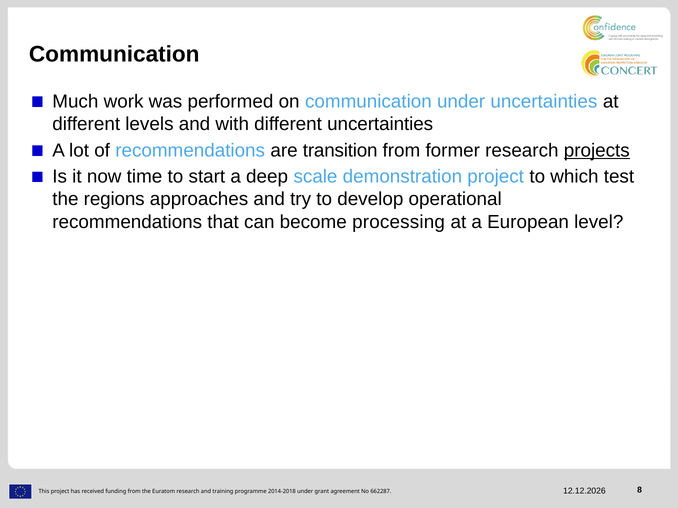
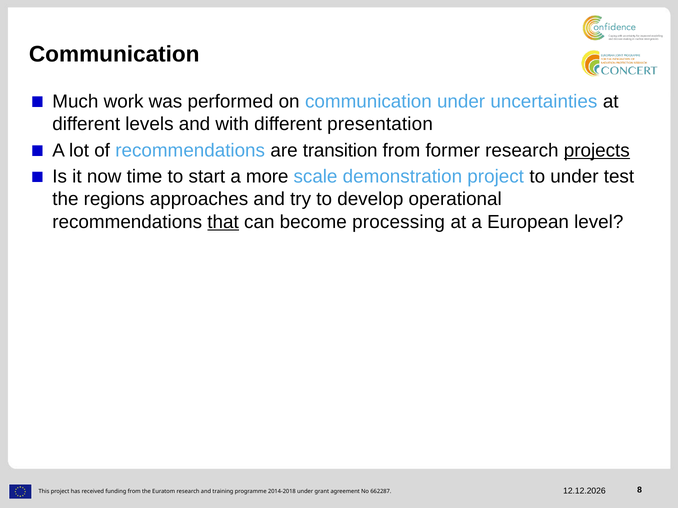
different uncertainties: uncertainties -> presentation
deep: deep -> more
to which: which -> under
that underline: none -> present
